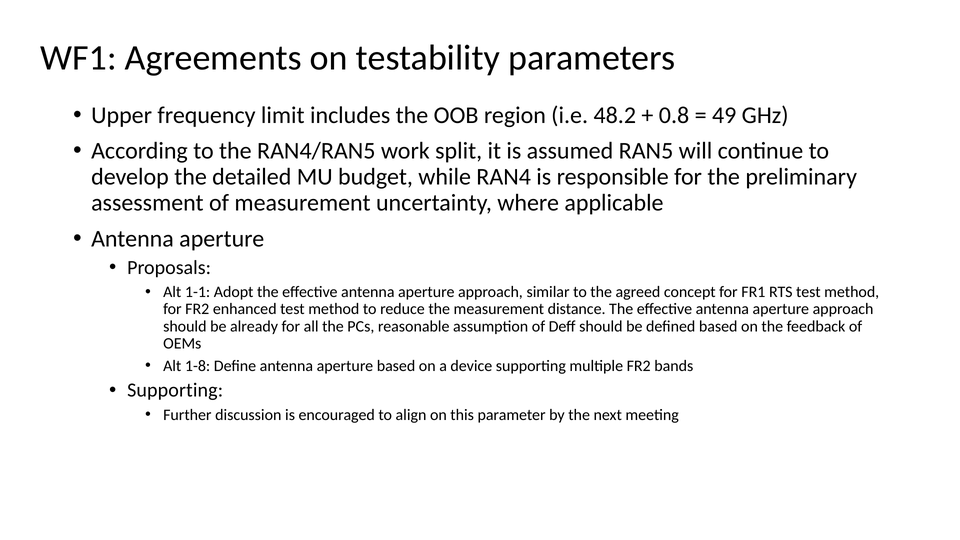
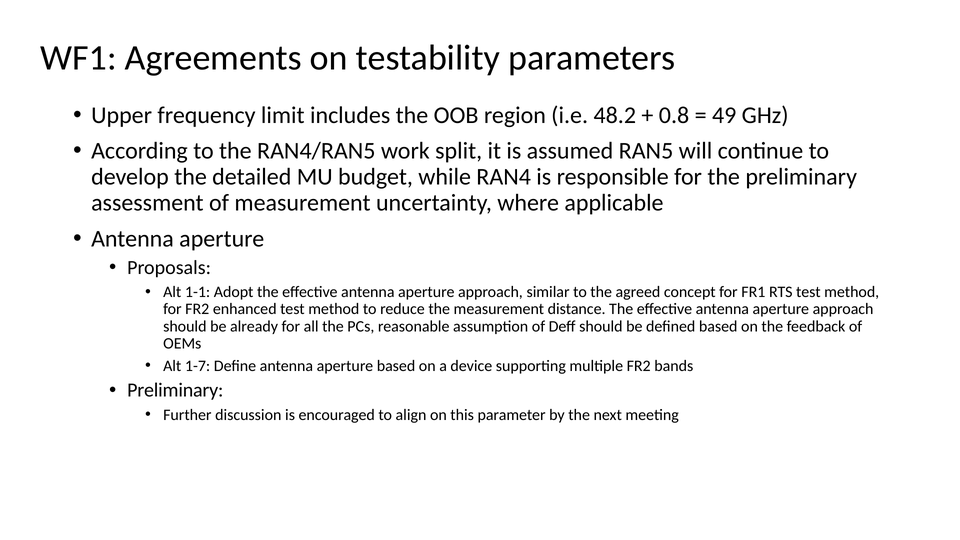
1-8: 1-8 -> 1-7
Supporting at (175, 390): Supporting -> Preliminary
